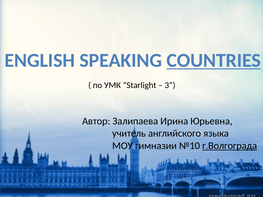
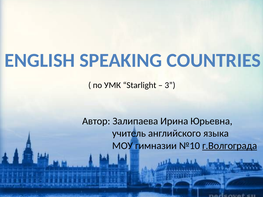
COUNTRIES underline: present -> none
